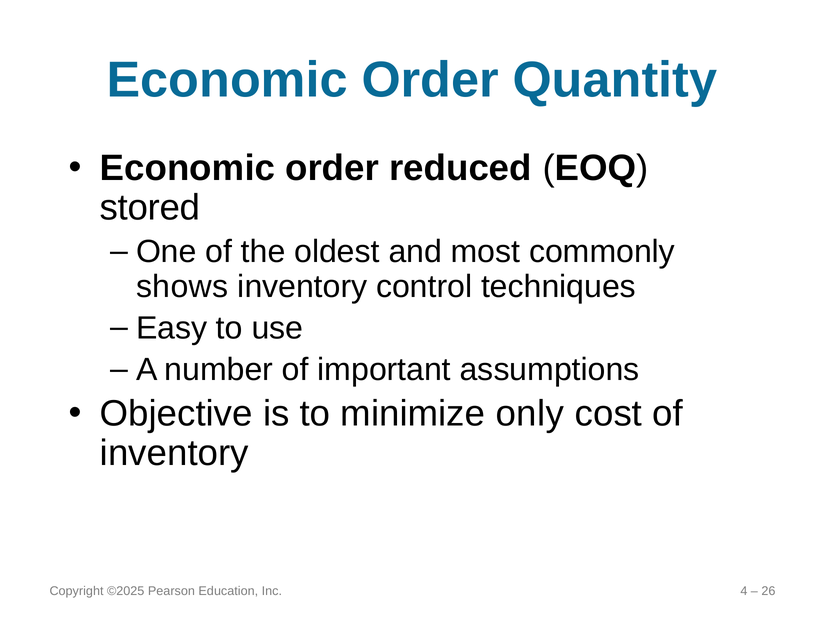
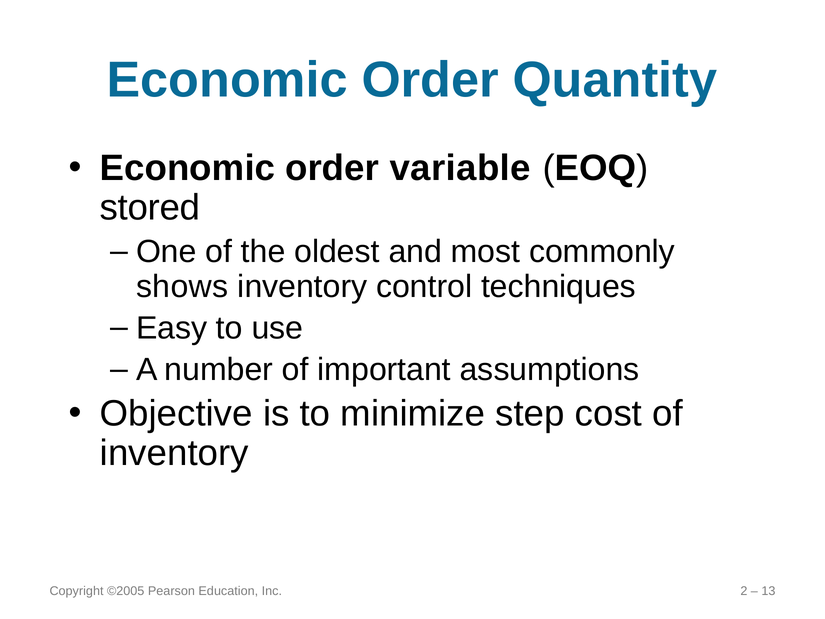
reduced: reduced -> variable
only: only -> step
©2025: ©2025 -> ©2005
4: 4 -> 2
26: 26 -> 13
